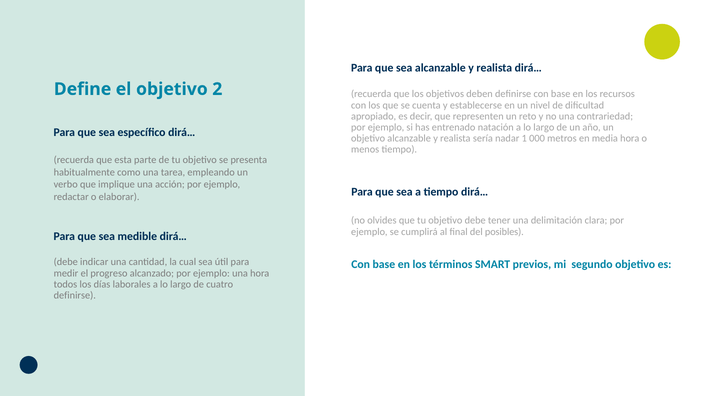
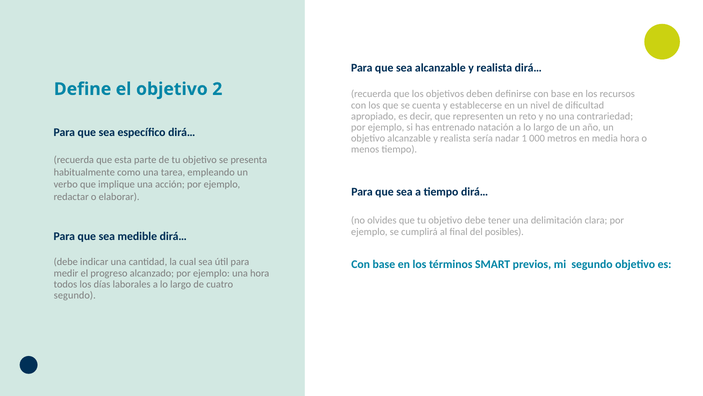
definirse at (75, 295): definirse -> segundo
